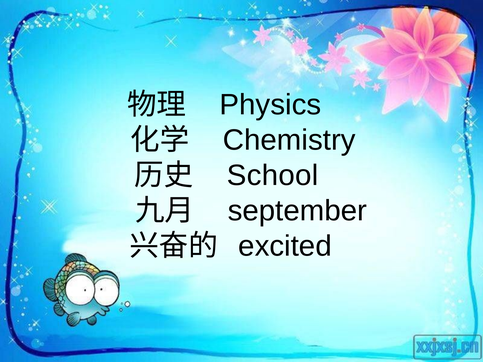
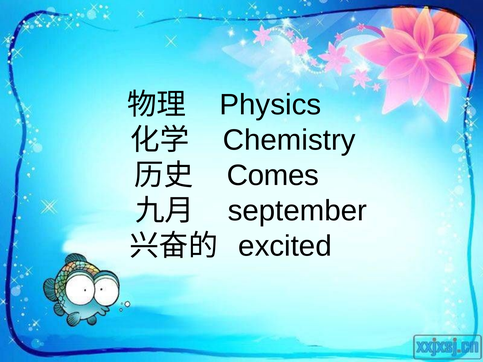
School: School -> Comes
